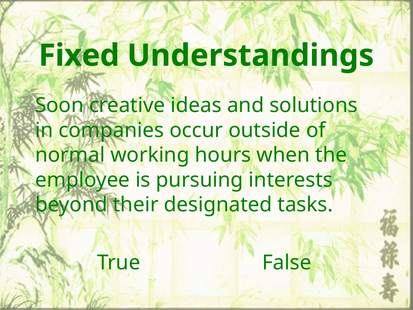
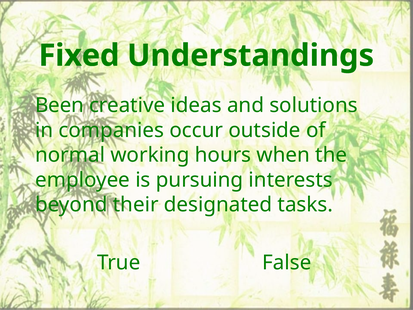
Soon: Soon -> Been
